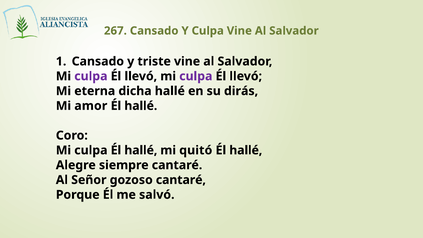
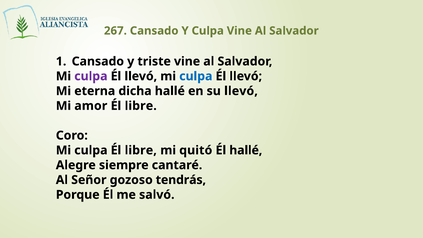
culpa at (196, 76) colour: purple -> blue
su dirás: dirás -> llevó
hallé at (141, 106): hallé -> libre
culpa Él hallé: hallé -> libre
gozoso cantaré: cantaré -> tendrás
